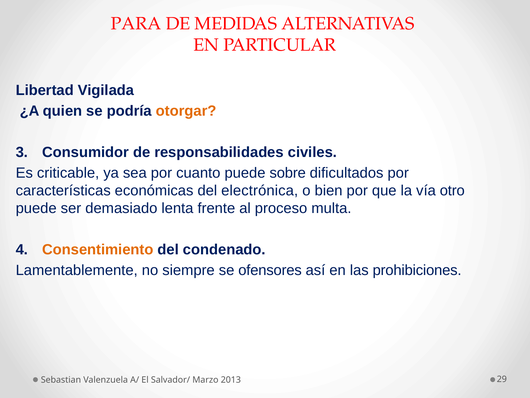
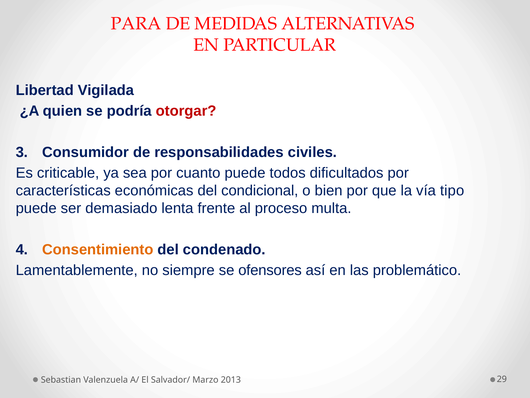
otorgar colour: orange -> red
sobre: sobre -> todos
electrónica: electrónica -> condicional
otro: otro -> tipo
prohibiciones: prohibiciones -> problemático
